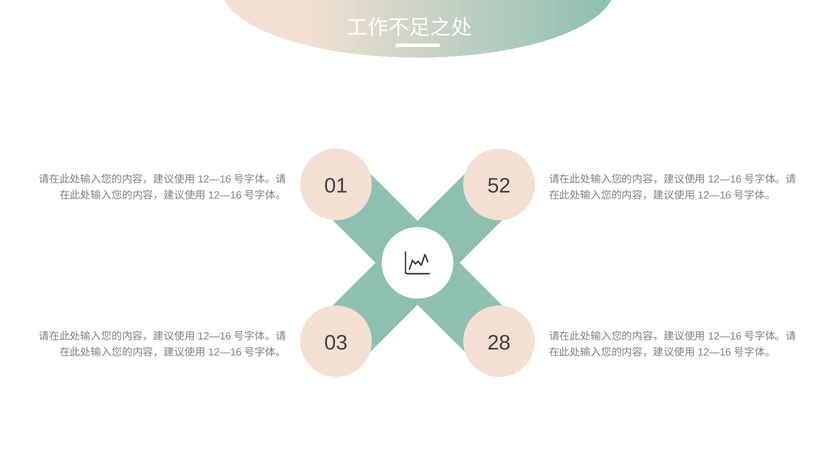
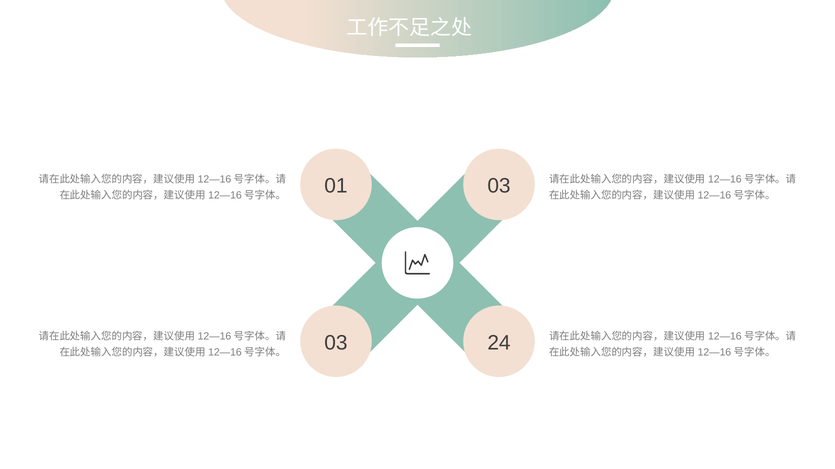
01 52: 52 -> 03
28: 28 -> 24
